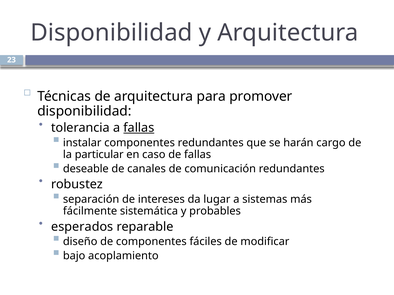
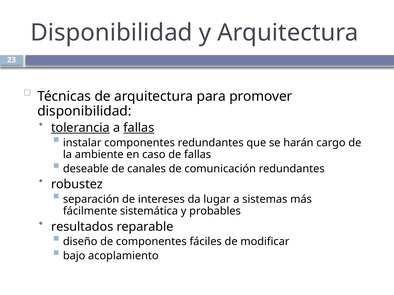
tolerancia underline: none -> present
particular: particular -> ambiente
esperados: esperados -> resultados
